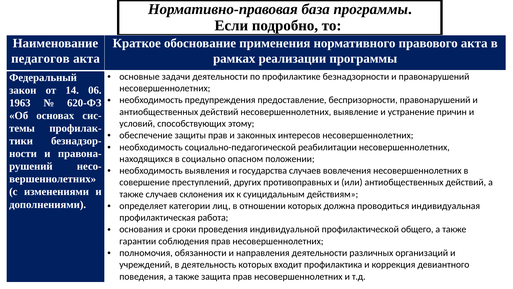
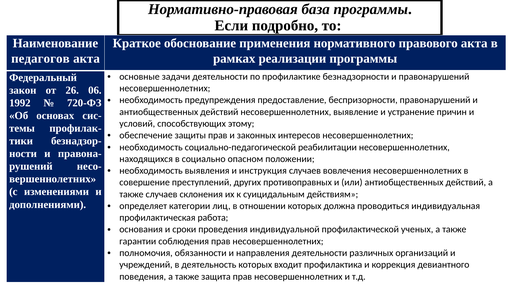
14: 14 -> 26
1963: 1963 -> 1992
620-ФЗ: 620-ФЗ -> 720-ФЗ
государства: государства -> инструкция
общего: общего -> ученых
